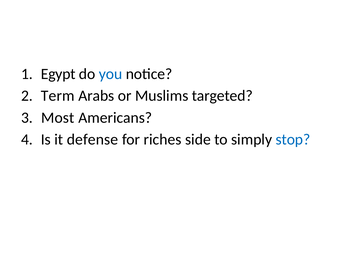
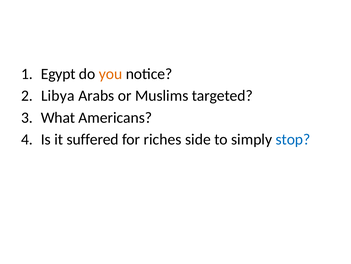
you colour: blue -> orange
Term: Term -> Libya
Most: Most -> What
defense: defense -> suffered
